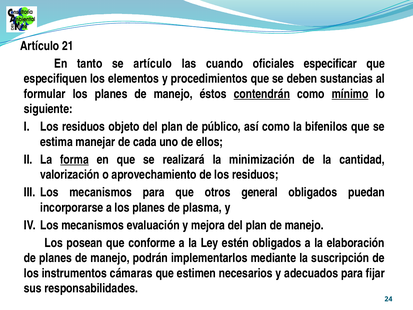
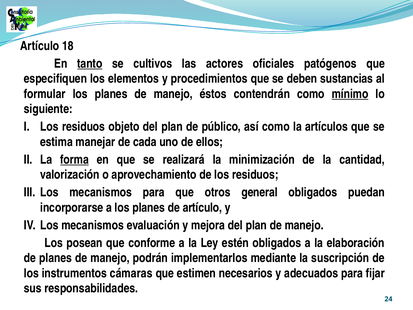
21: 21 -> 18
tanto underline: none -> present
se artículo: artículo -> cultivos
cuando: cuando -> actores
especificar: especificar -> patógenos
contendrán underline: present -> none
bifenilos: bifenilos -> artículos
de plasma: plasma -> artículo
